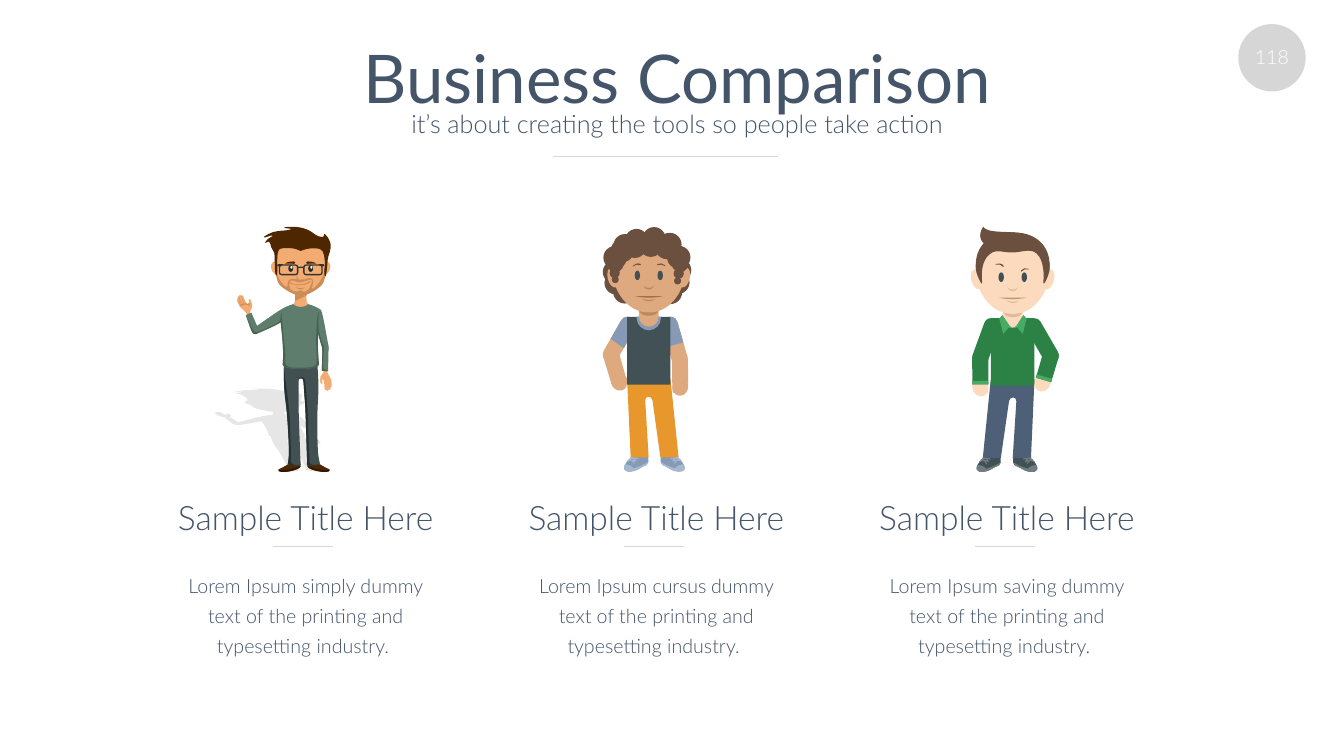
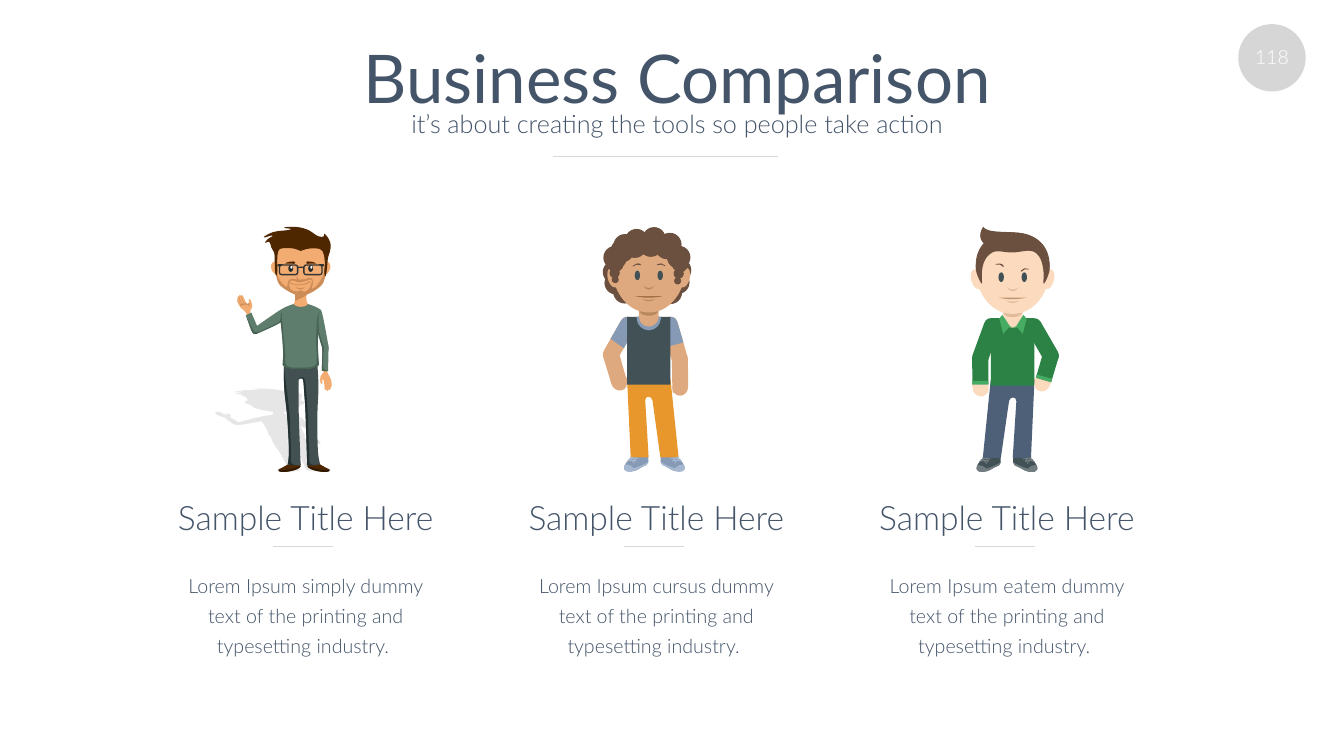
saving: saving -> eatem
